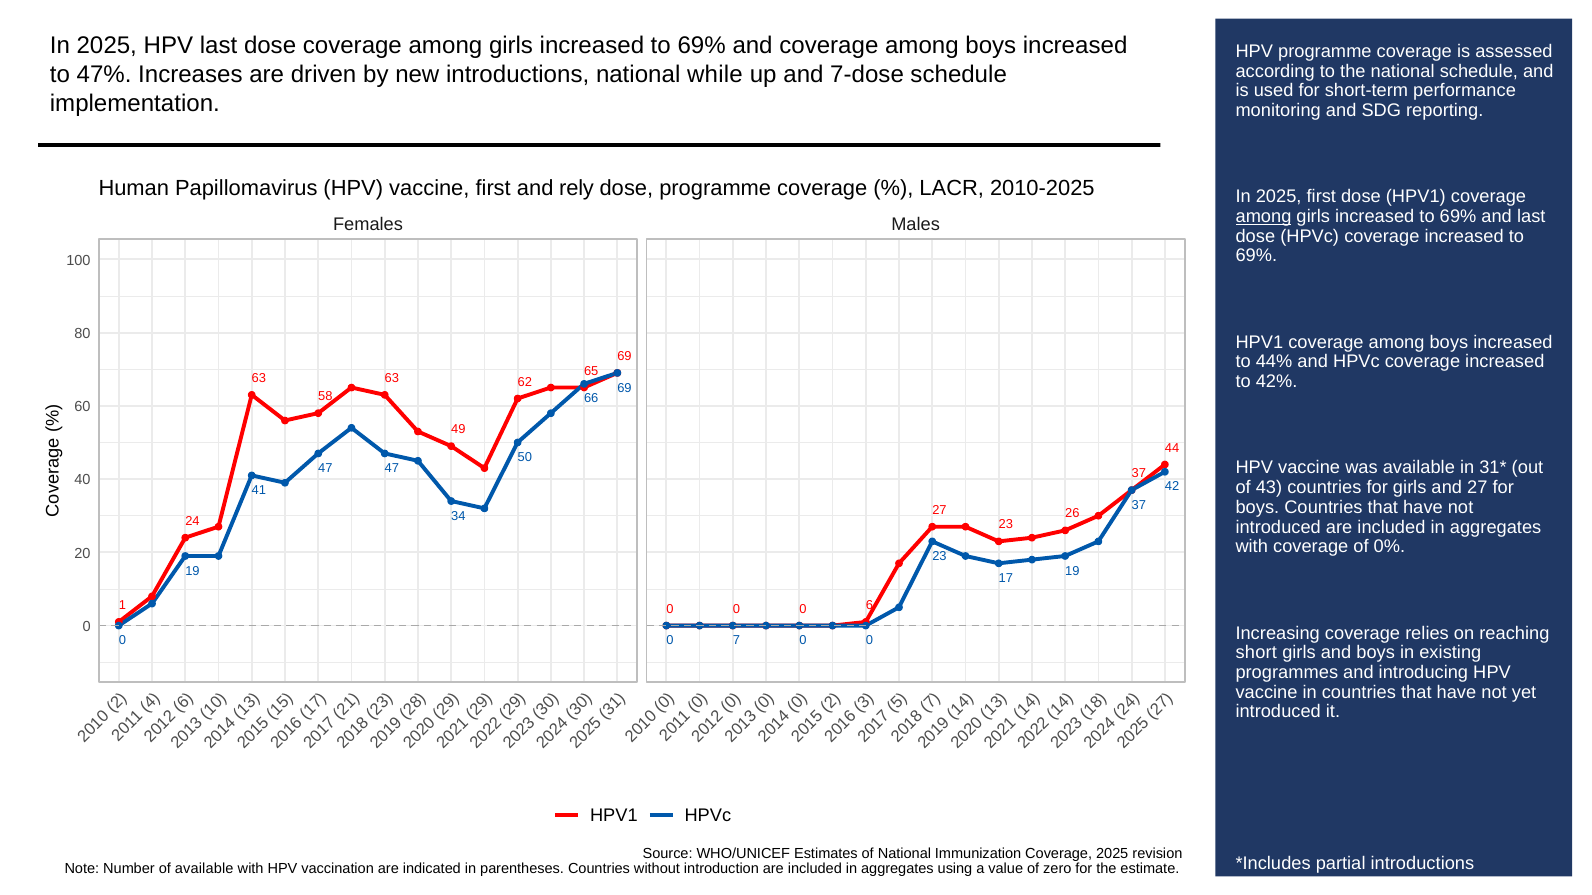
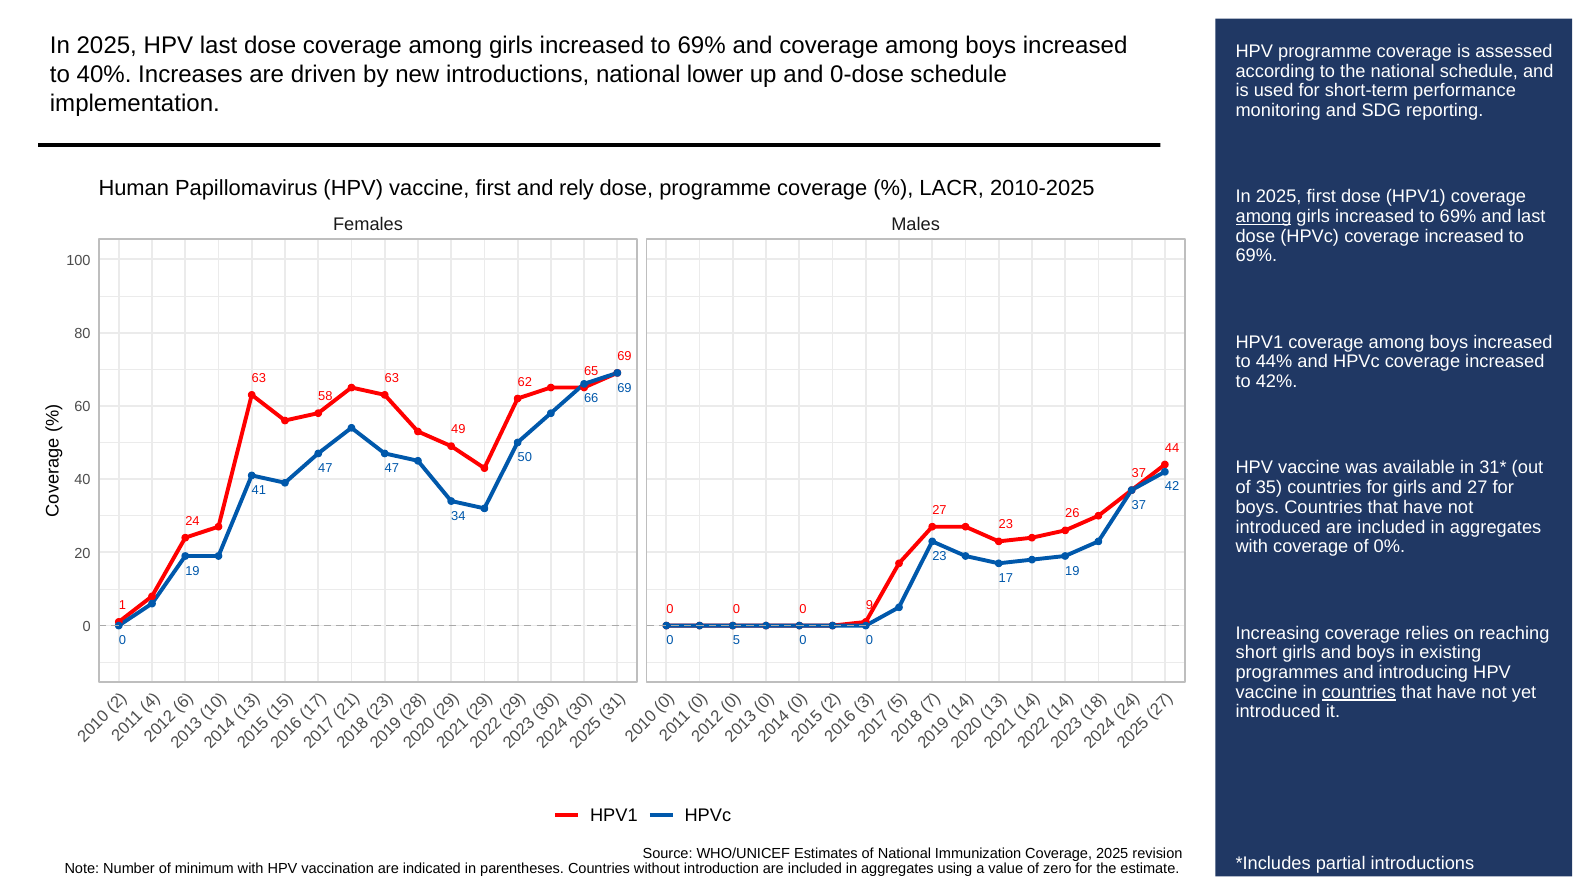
47%: 47% -> 40%
while: while -> lower
7-dose: 7-dose -> 0-dose
43: 43 -> 35
0 6: 6 -> 9
0 7: 7 -> 5
countries at (1359, 693) underline: none -> present
of available: available -> minimum
